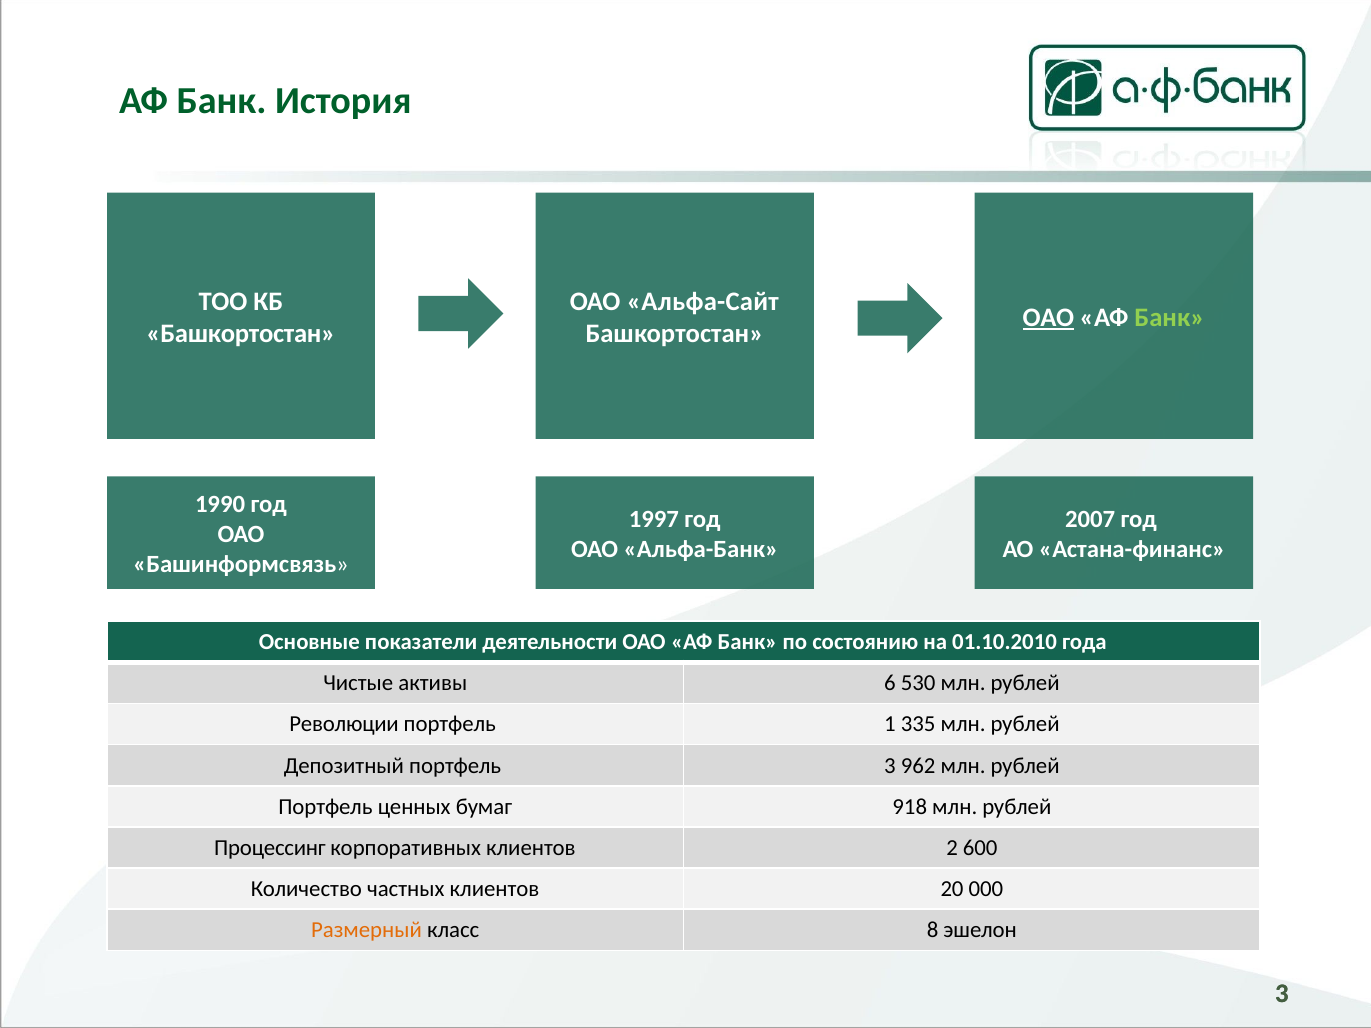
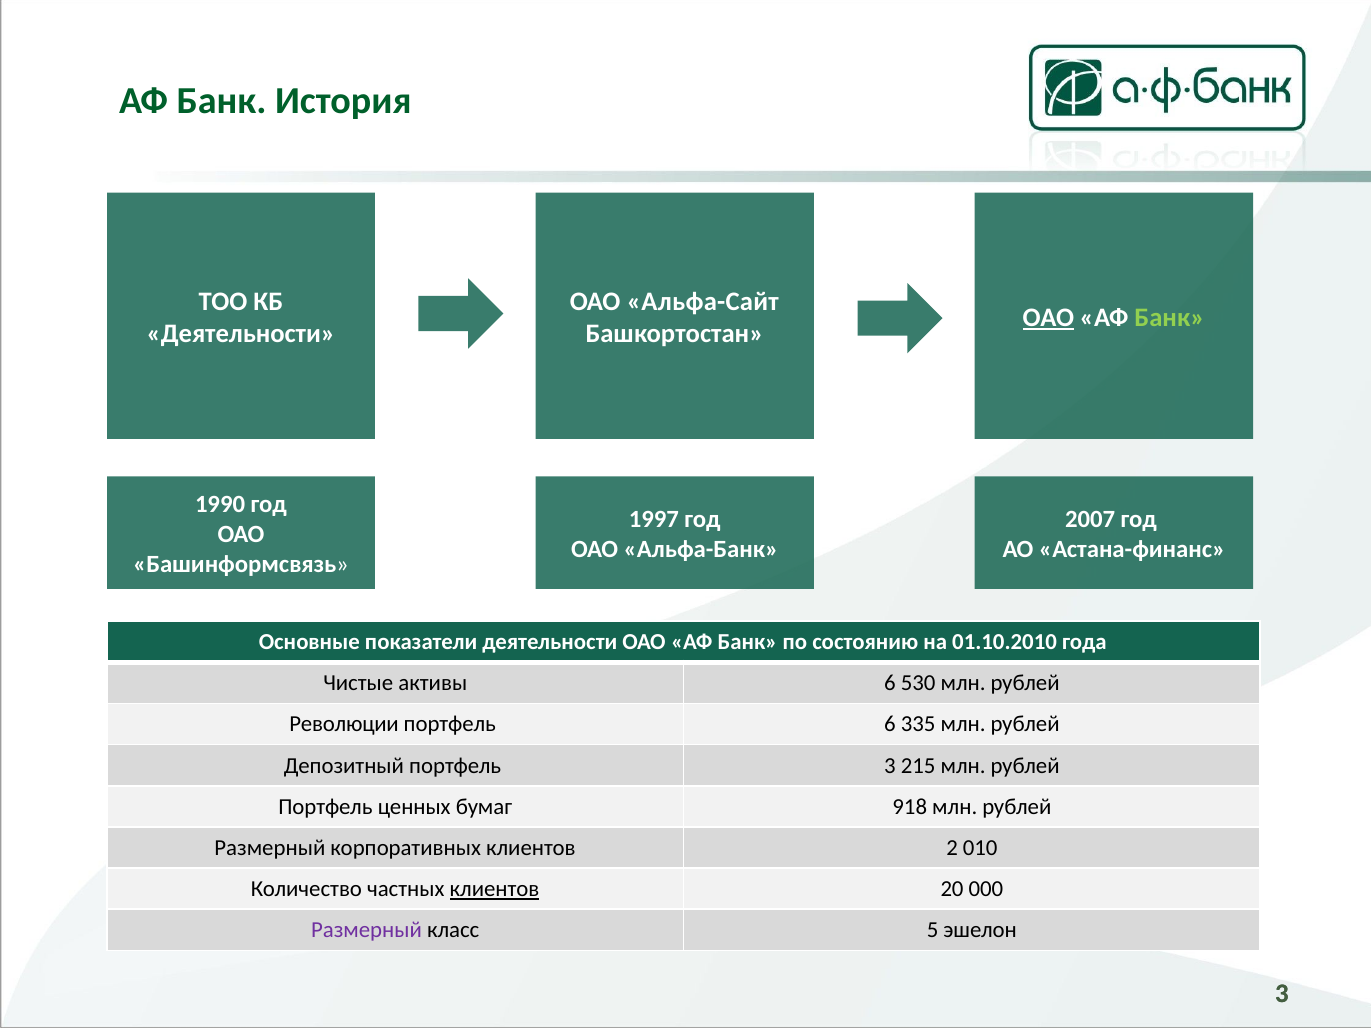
Башкортостан at (241, 334): Башкортостан -> Деятельности
портфель 1: 1 -> 6
962: 962 -> 215
Процессинг at (270, 848): Процессинг -> Размерный
600: 600 -> 010
клиентов at (494, 889) underline: none -> present
Размерный at (367, 931) colour: orange -> purple
8: 8 -> 5
